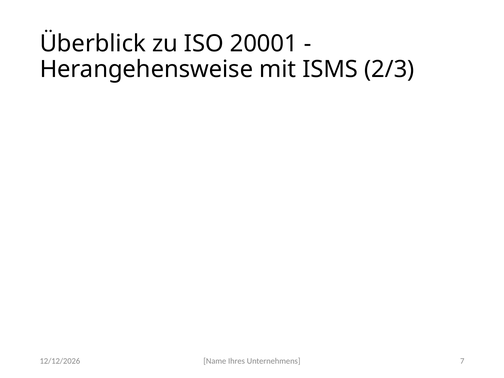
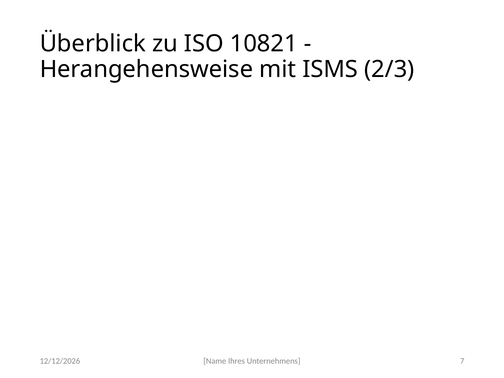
20001: 20001 -> 10821
